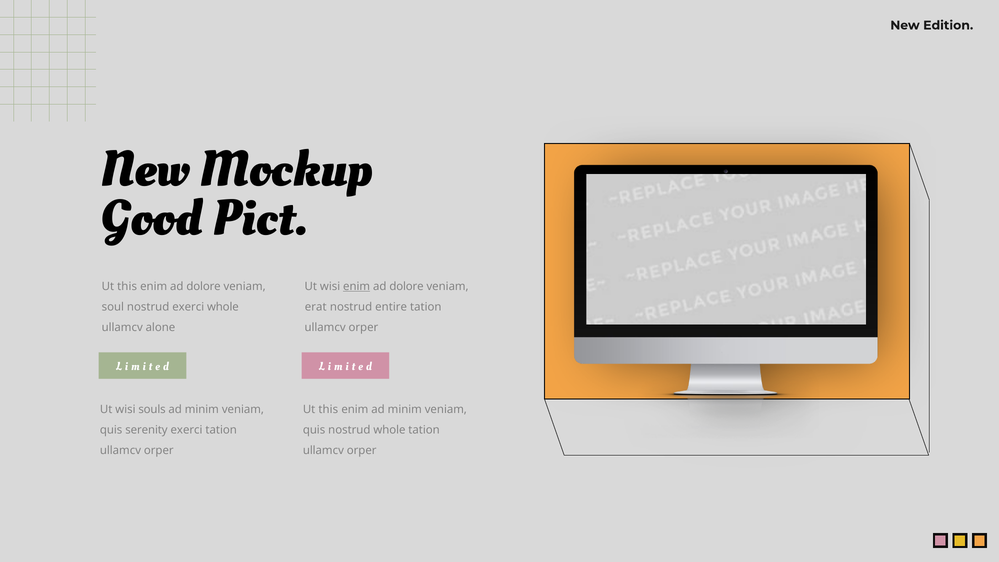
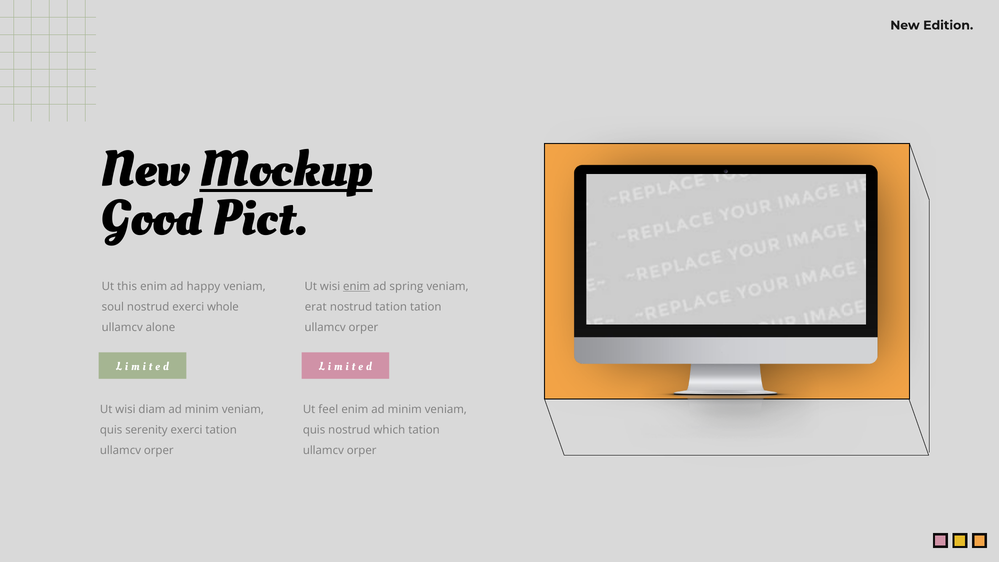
Mockup underline: none -> present
dolore at (204, 286): dolore -> happy
dolore at (406, 286): dolore -> spring
nostrud entire: entire -> tation
souls: souls -> diam
this at (328, 409): this -> feel
nostrud whole: whole -> which
